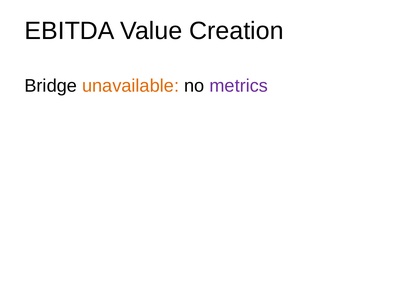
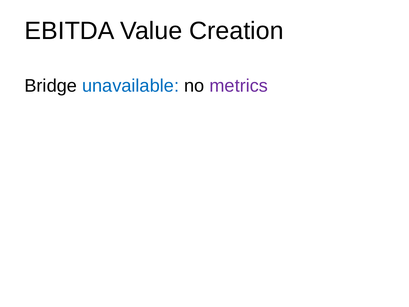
unavailable colour: orange -> blue
